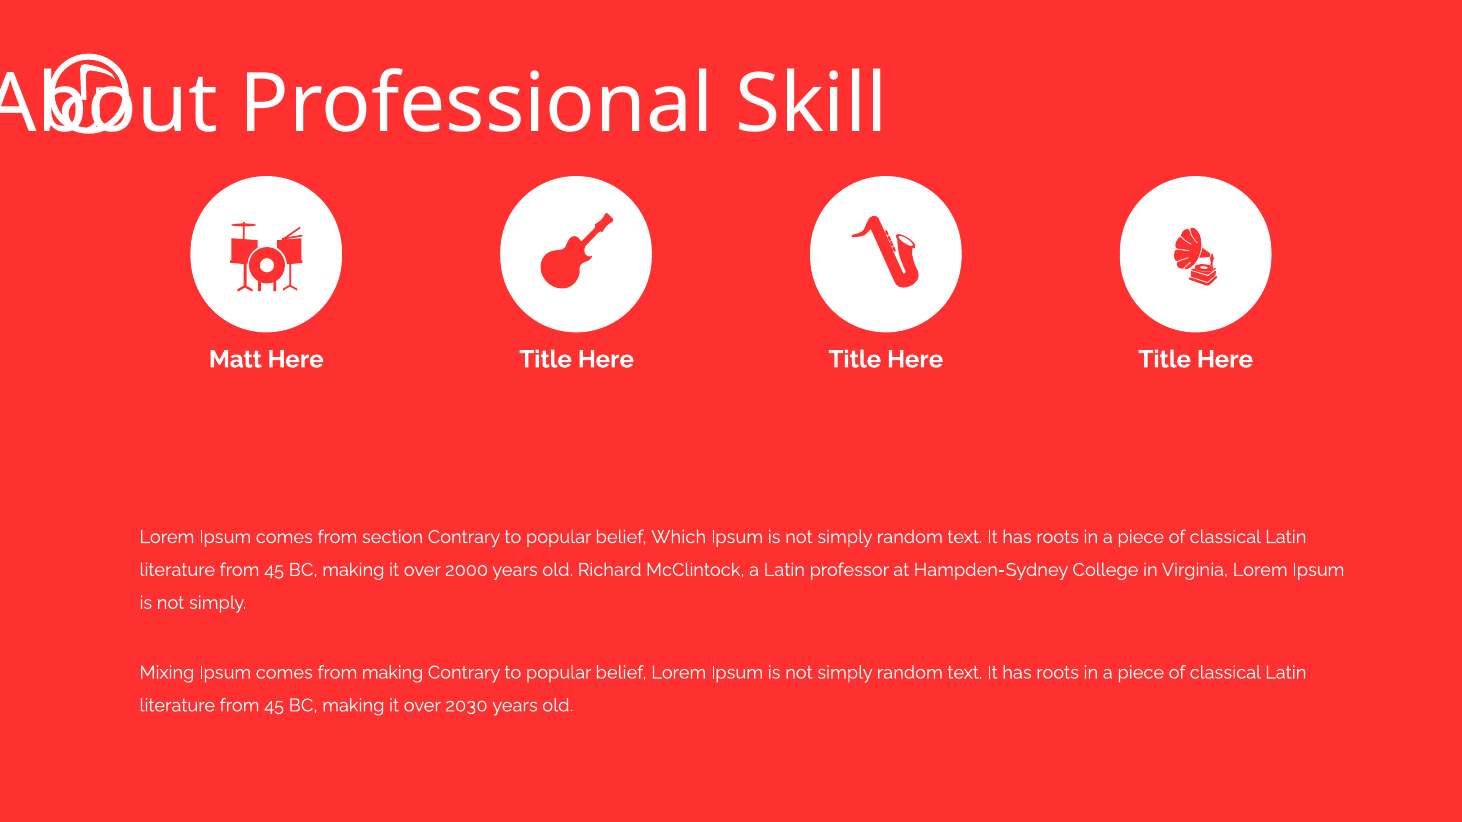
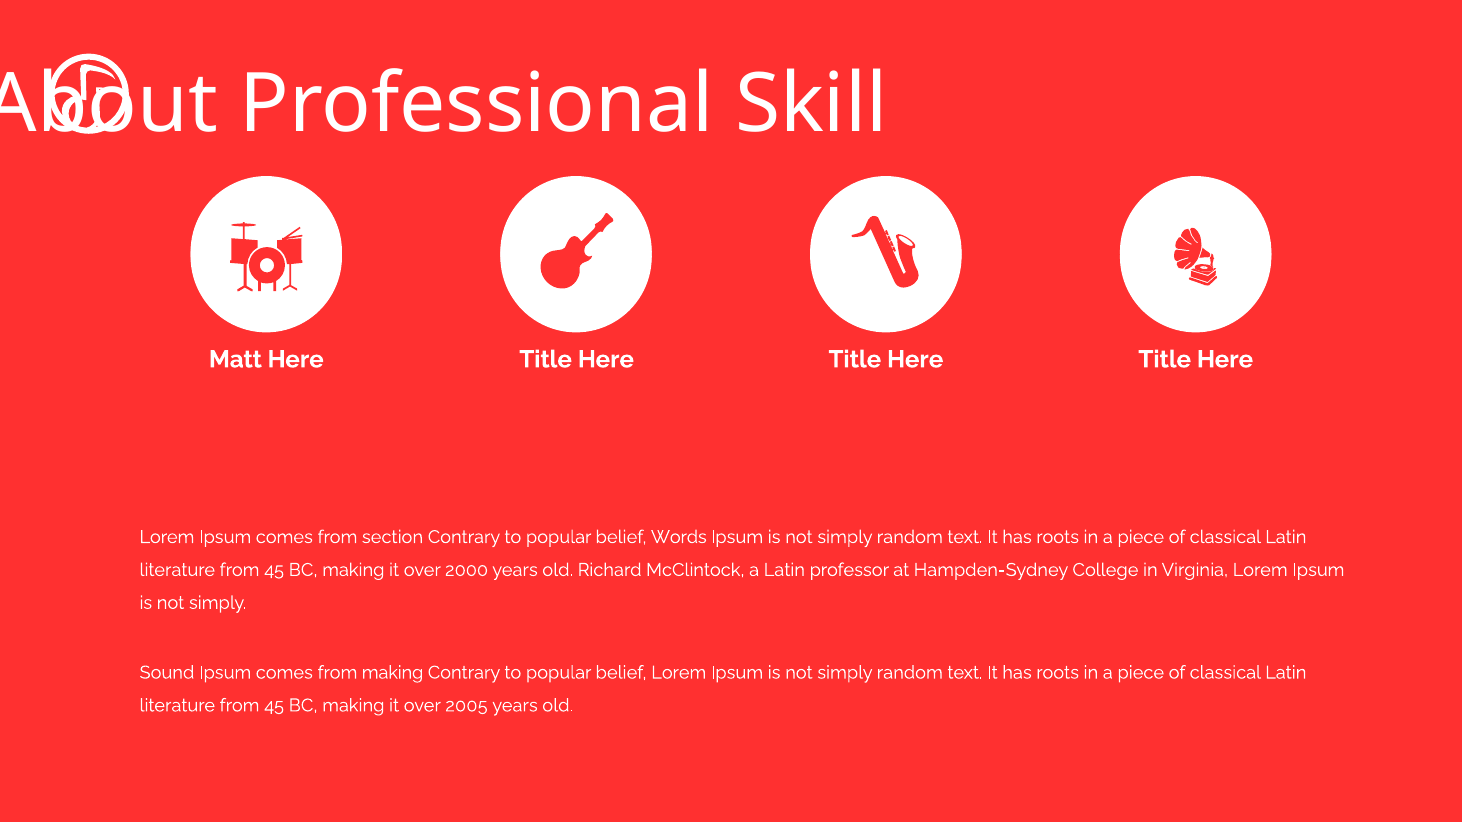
Which: Which -> Words
Mixing: Mixing -> Sound
2030: 2030 -> 2005
